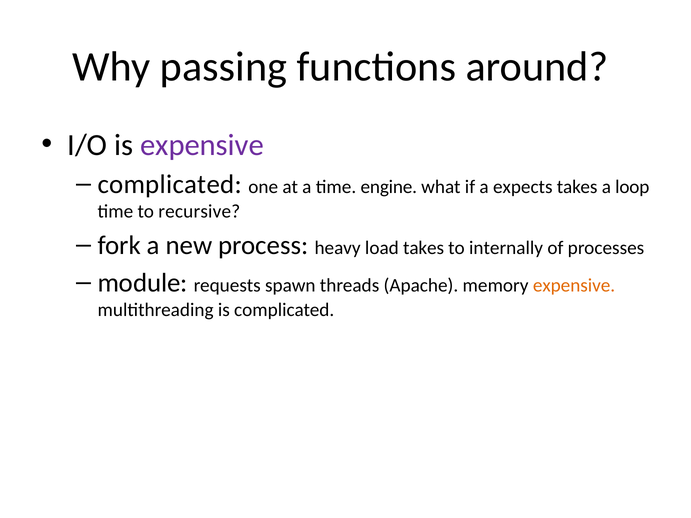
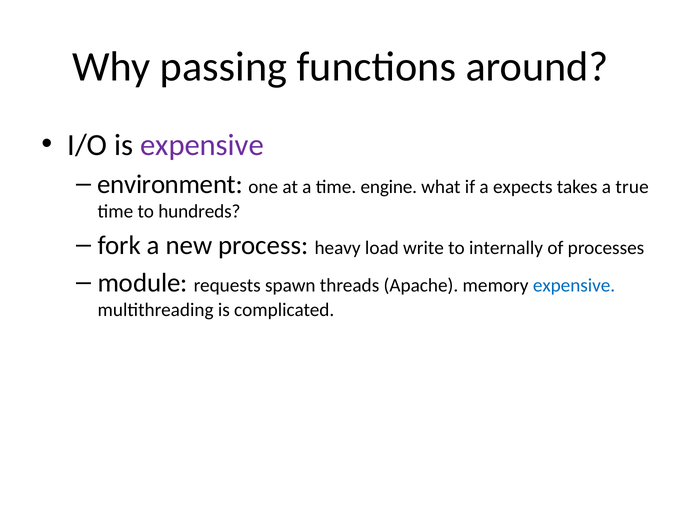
complicated at (170, 185): complicated -> environment
loop: loop -> true
recursive: recursive -> hundreds
load takes: takes -> write
expensive at (574, 286) colour: orange -> blue
